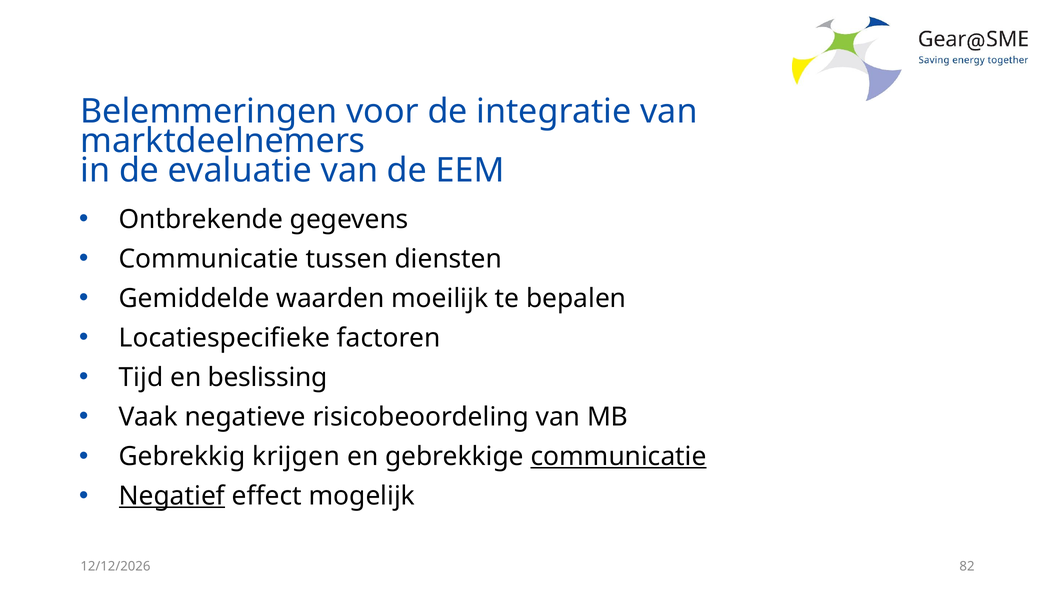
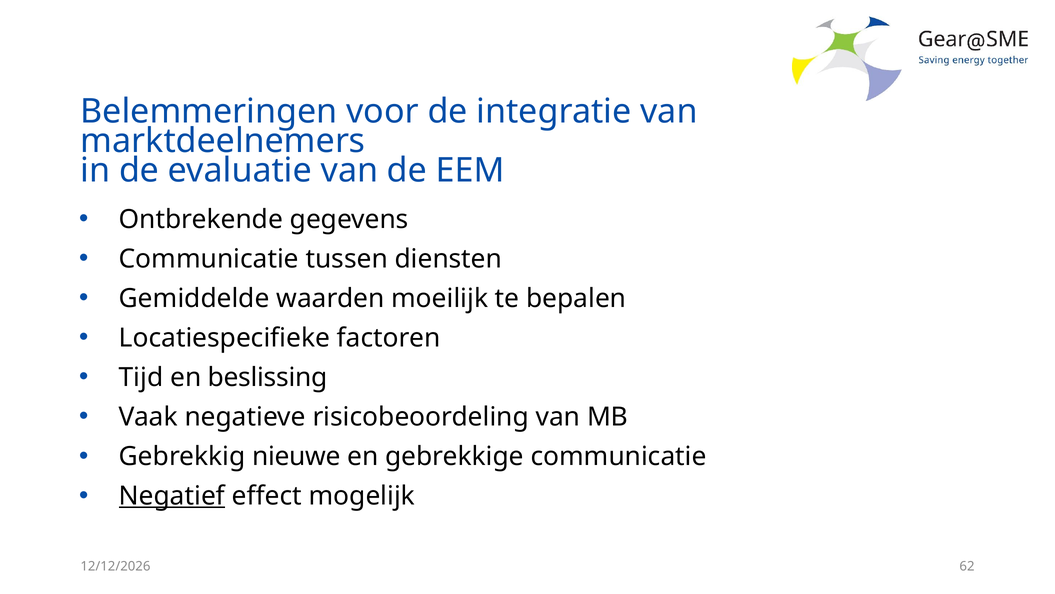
krijgen: krijgen -> nieuwe
communicatie at (619, 456) underline: present -> none
82: 82 -> 62
